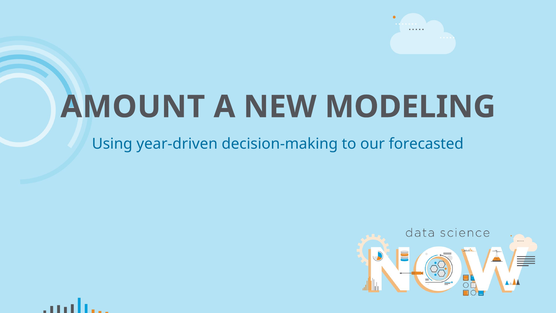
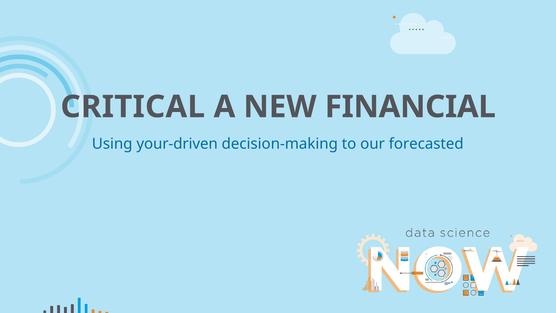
AMOUNT: AMOUNT -> CRITICAL
MODELING: MODELING -> FINANCIAL
year-driven: year-driven -> your-driven
